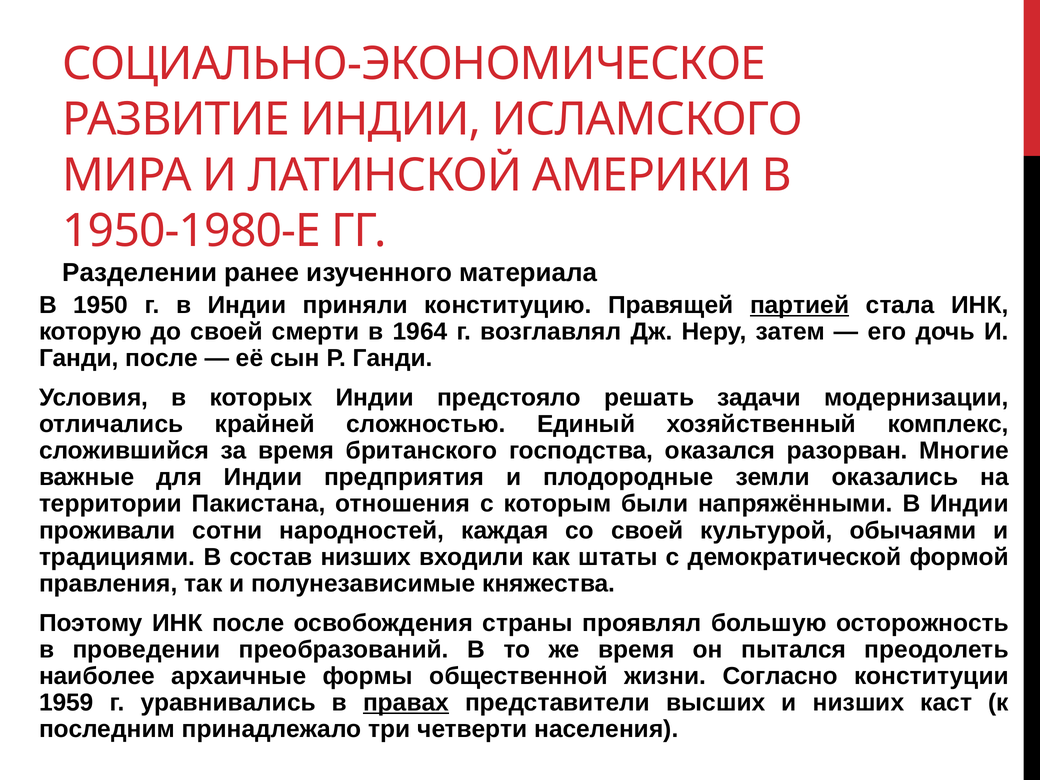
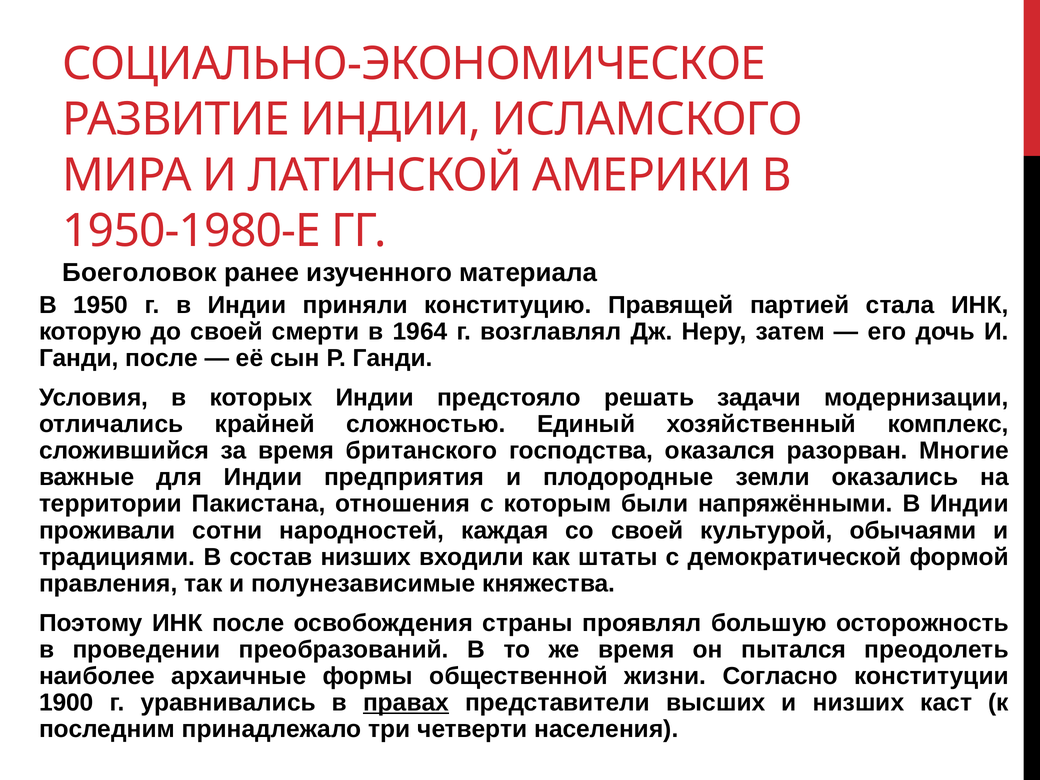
Разделении: Разделении -> Боеголовок
партией underline: present -> none
1959: 1959 -> 1900
